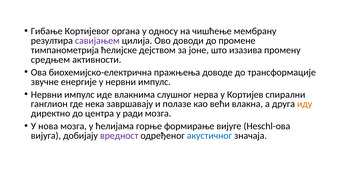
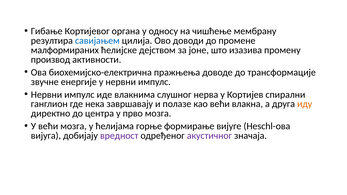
савијањем colour: purple -> blue
тимпанометрија: тимпанометрија -> малформираних
средњем: средњем -> производ
ради: ради -> прво
У нова: нова -> већи
акустичног colour: blue -> purple
